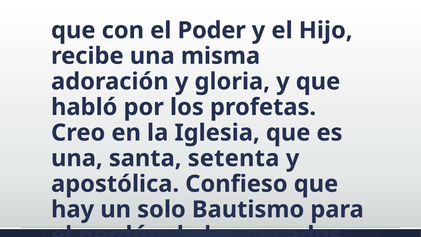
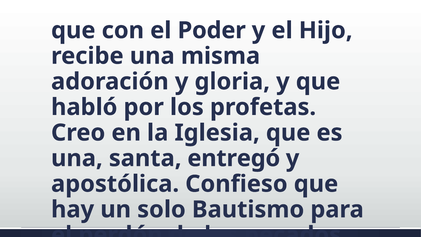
setenta: setenta -> entregó
